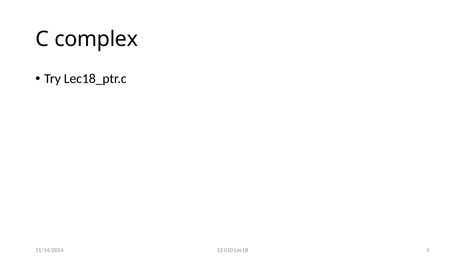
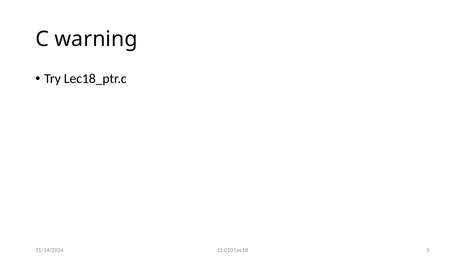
complex: complex -> warning
